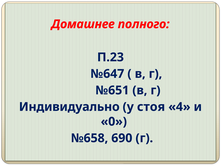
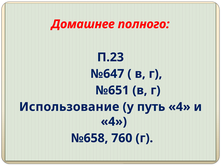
Индивидуально: Индивидуально -> Использование
стоя: стоя -> путь
0 at (114, 121): 0 -> 4
690: 690 -> 760
